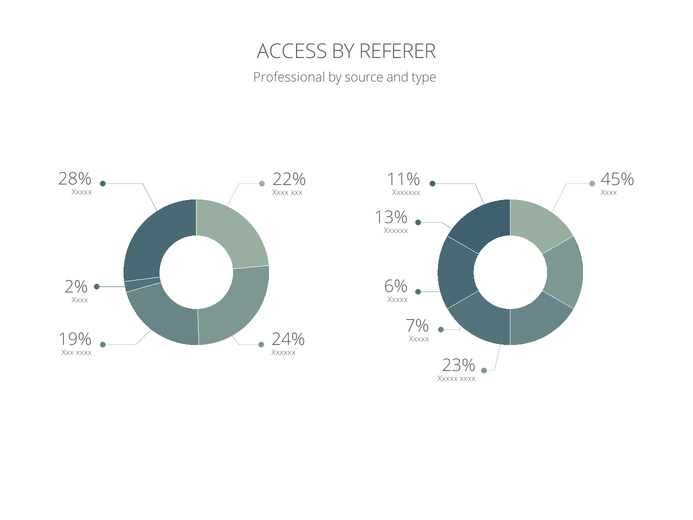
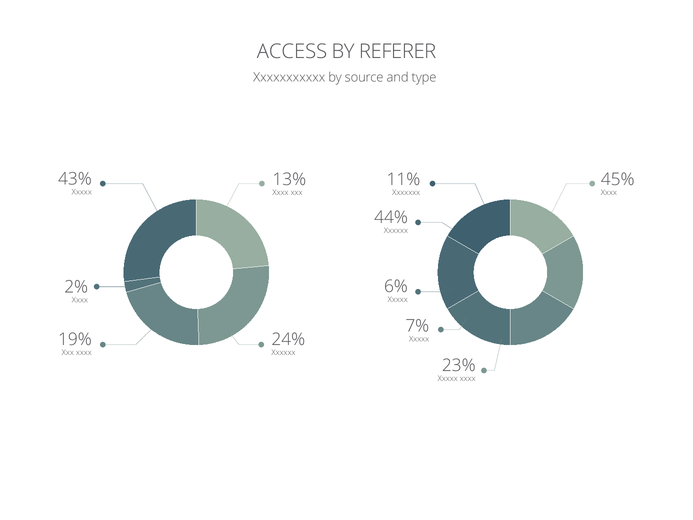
Professional: Professional -> Xxxxxxxxxxx
28%: 28% -> 43%
22%: 22% -> 13%
13%: 13% -> 44%
